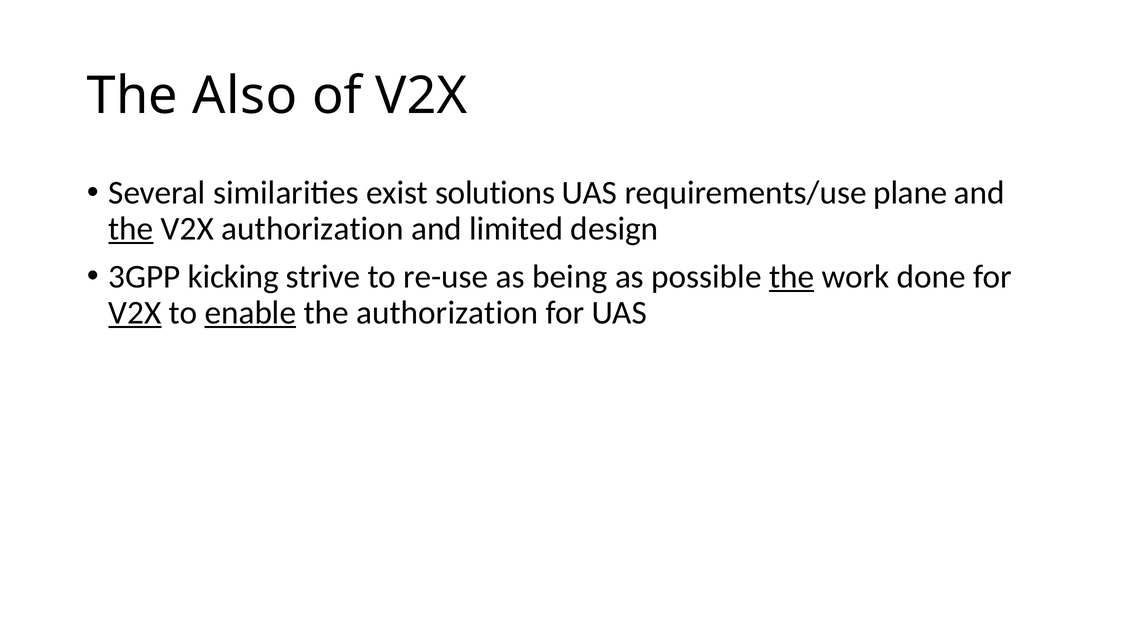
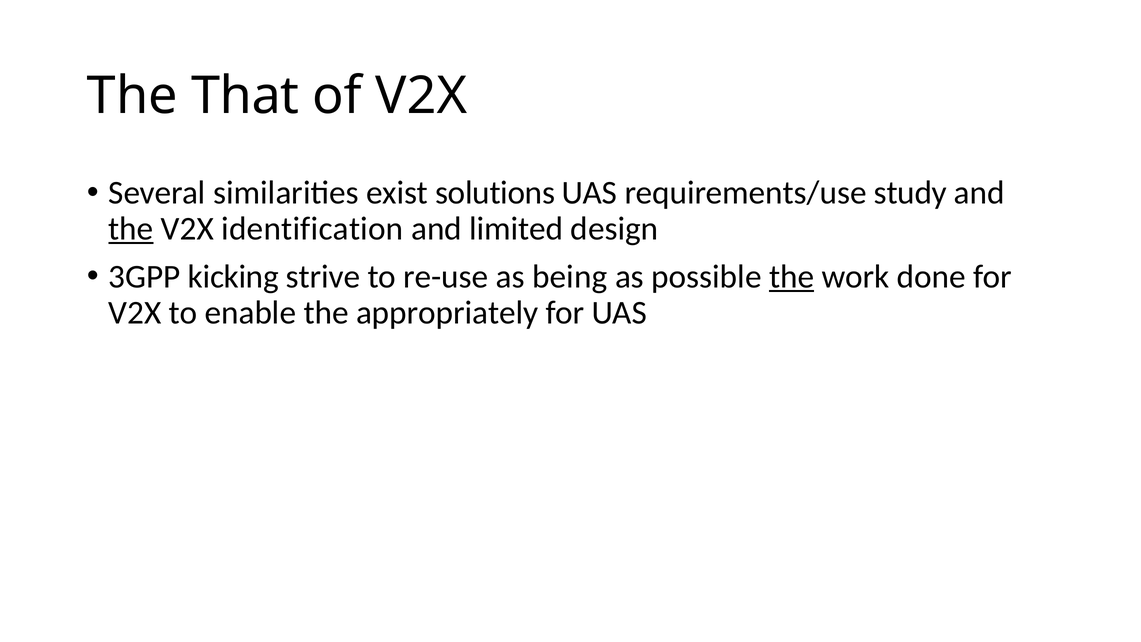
Also: Also -> That
plane: plane -> study
V2X authorization: authorization -> identification
V2X at (135, 313) underline: present -> none
enable underline: present -> none
the authorization: authorization -> appropriately
